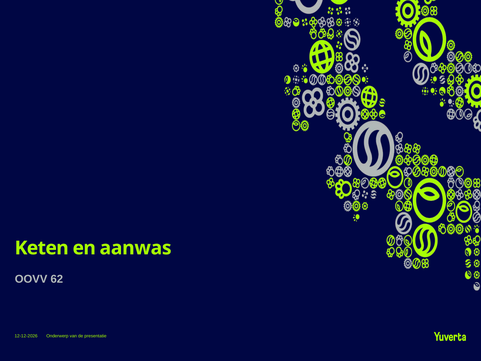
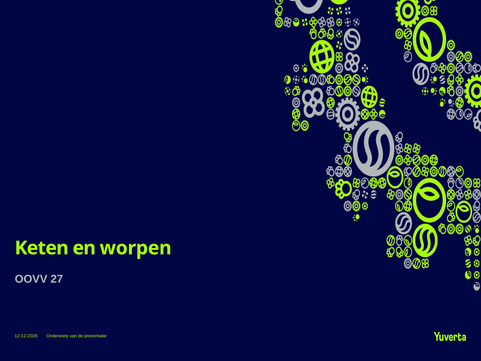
aanwas: aanwas -> worpen
62: 62 -> 27
